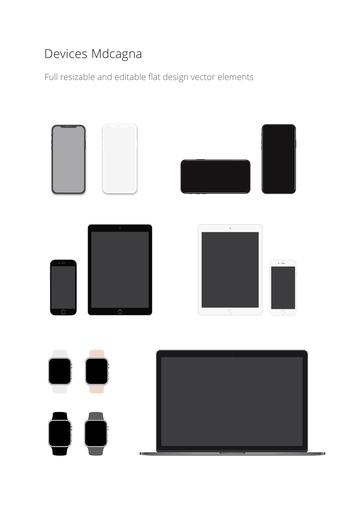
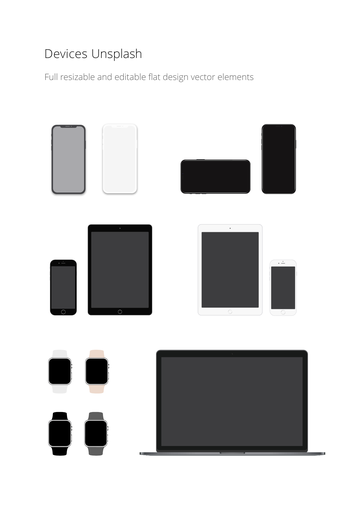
Mdcagna: Mdcagna -> Unsplash
